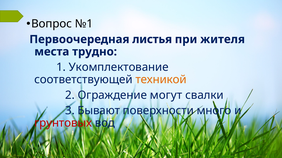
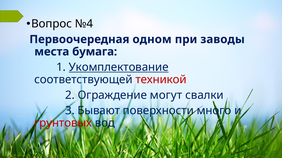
№1: №1 -> №4
листья: листья -> одном
жителя: жителя -> заводы
трудно: трудно -> бумага
Укомплектование underline: none -> present
техникой colour: orange -> red
